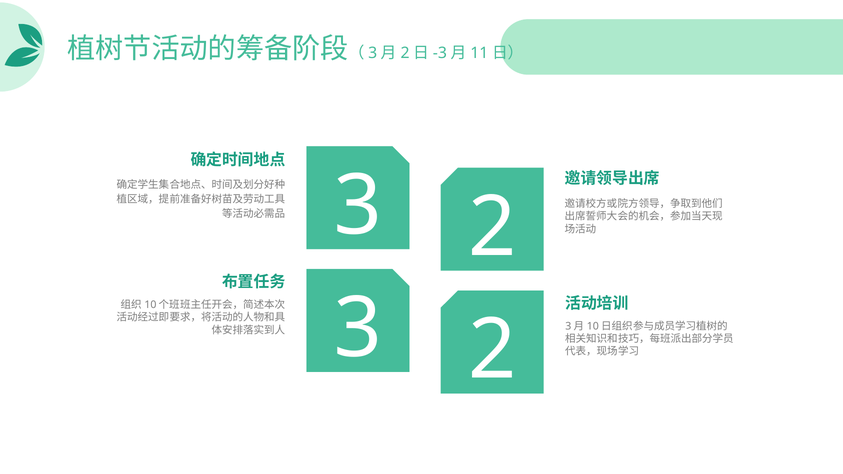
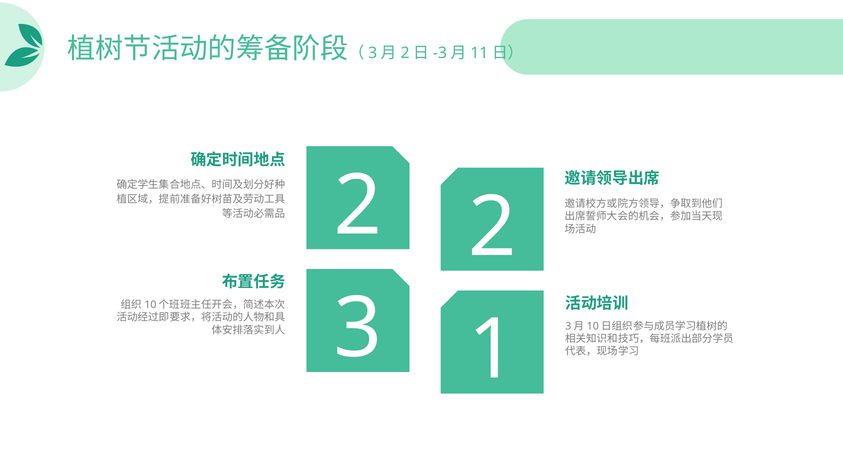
3 at (358, 206): 3 -> 2
2 at (492, 350): 2 -> 1
